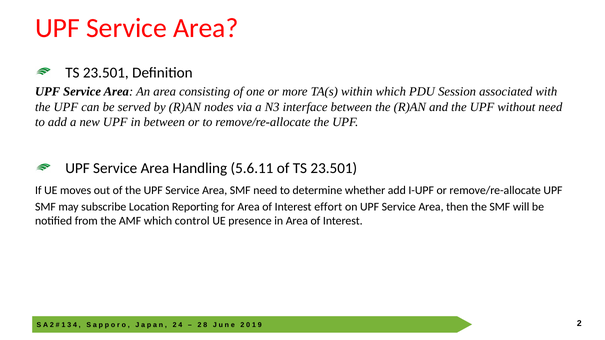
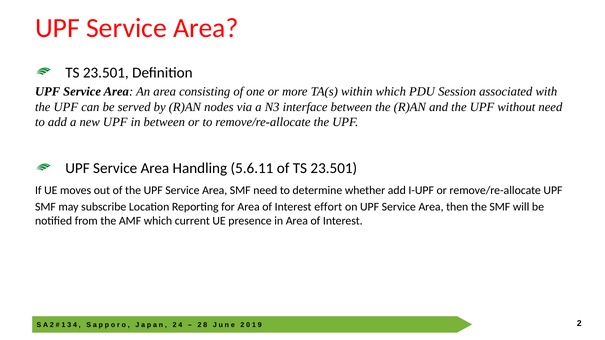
control: control -> current
